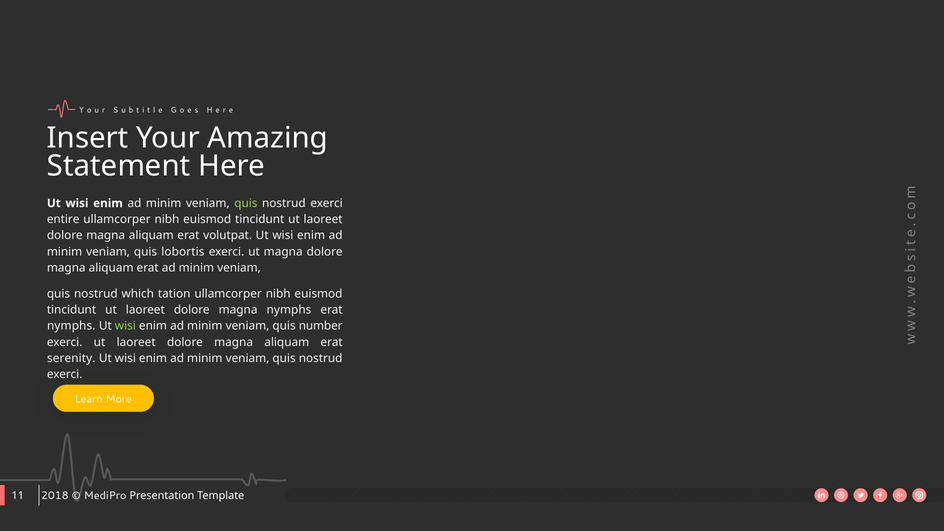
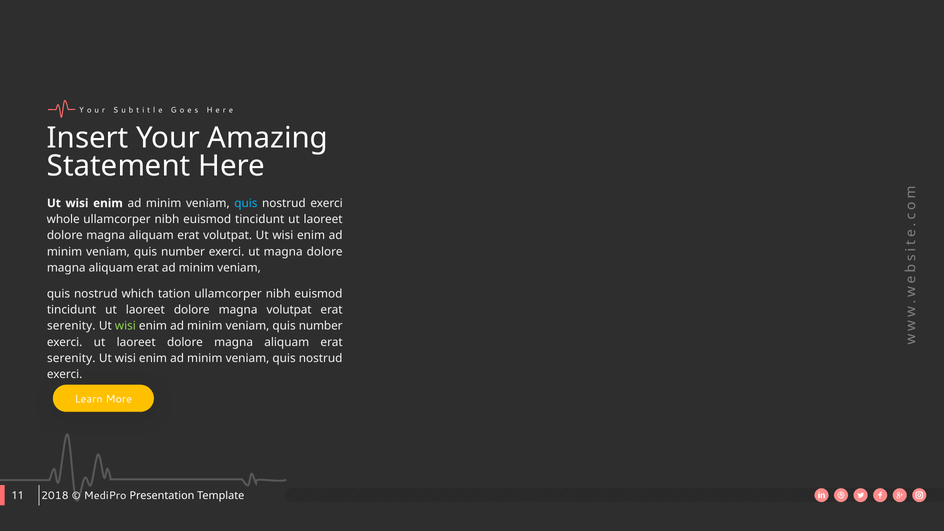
quis at (246, 203) colour: light green -> light blue
entire: entire -> whole
lobortis at (183, 252): lobortis -> number
magna nymphs: nymphs -> volutpat
nymphs at (71, 326): nymphs -> serenity
